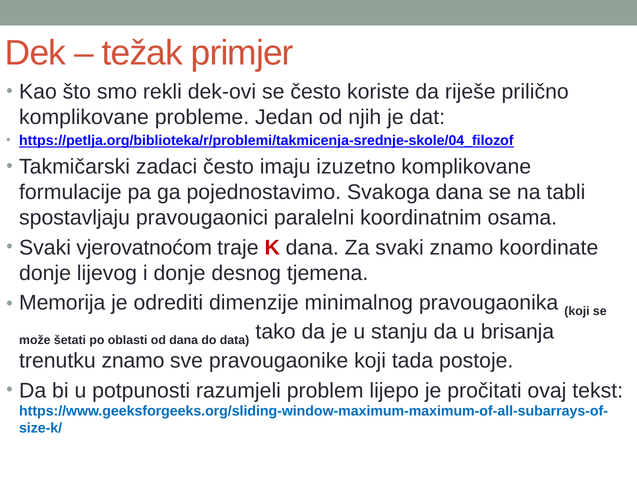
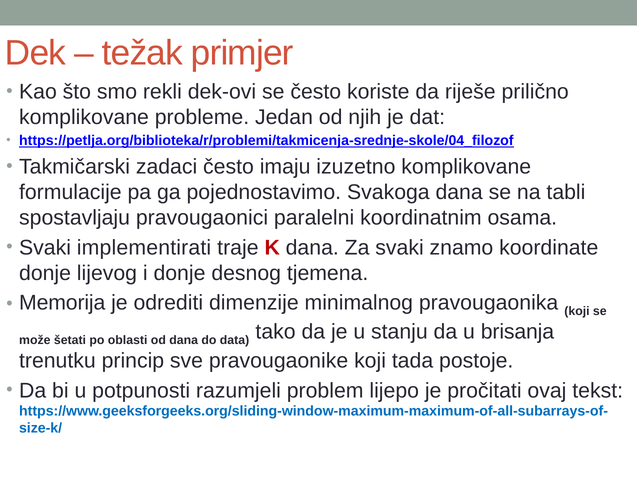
vjerovatnoćom: vjerovatnoćom -> implementirati
trenutku znamo: znamo -> princip
